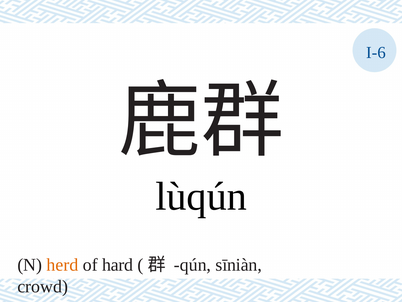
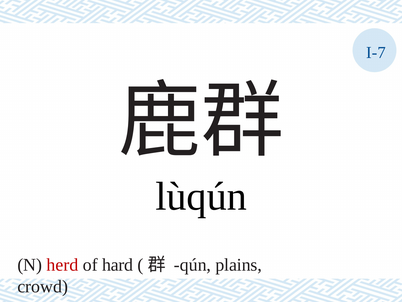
I-6: I-6 -> I-7
herd colour: orange -> red
sīniàn: sīniàn -> plains
